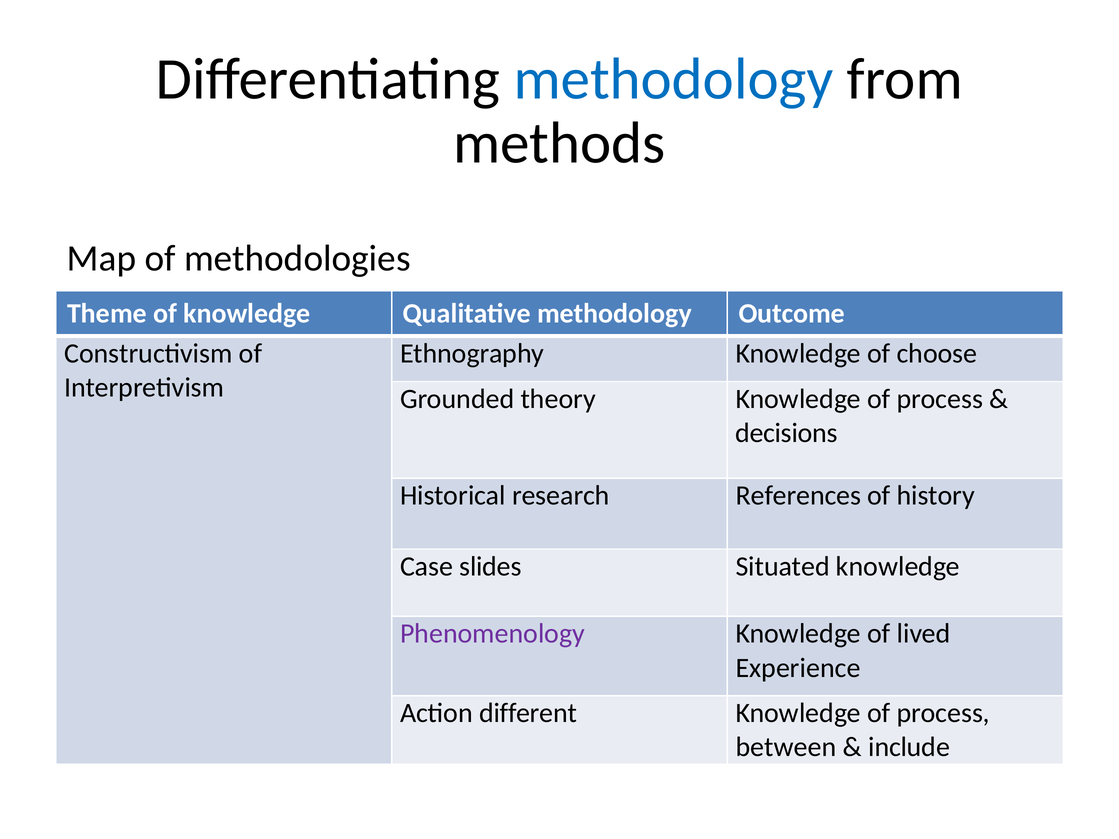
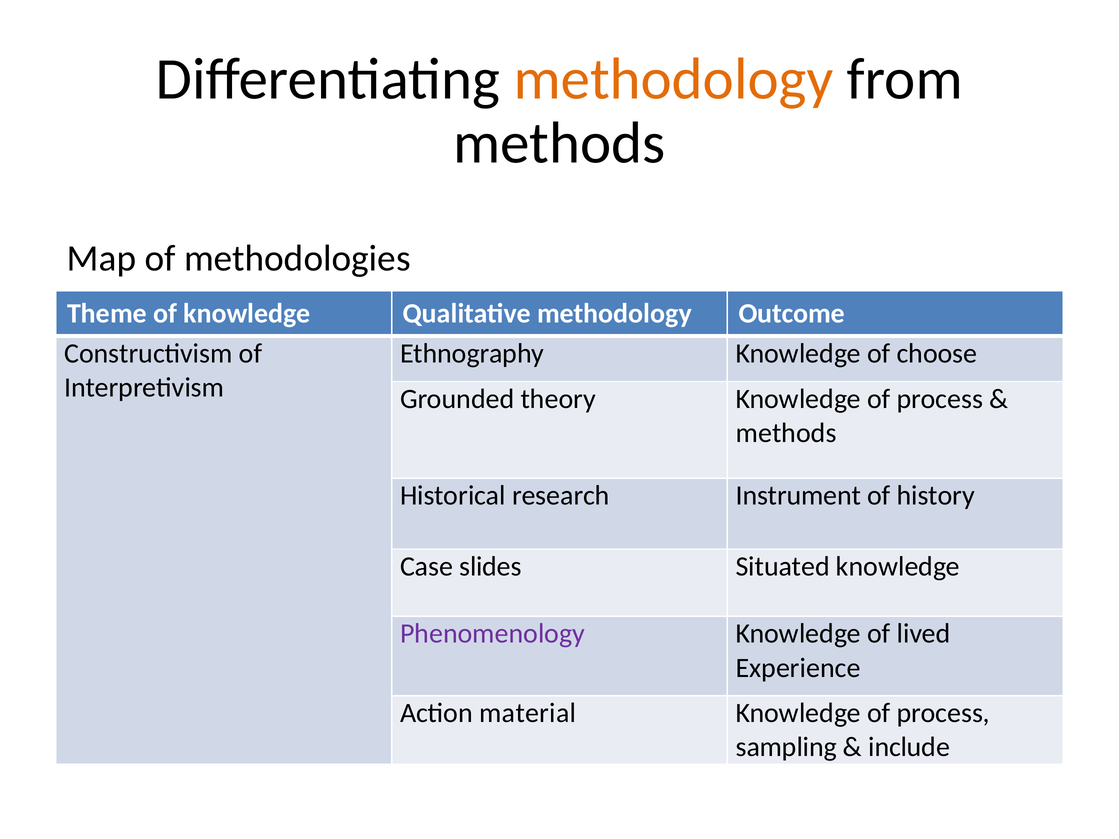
methodology at (673, 79) colour: blue -> orange
decisions at (786, 433): decisions -> methods
References: References -> Instrument
different: different -> material
between: between -> sampling
